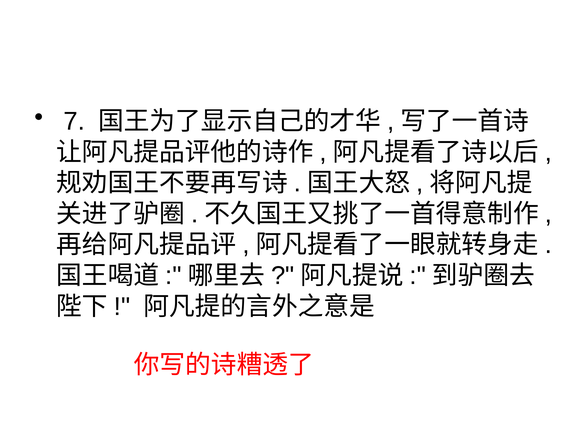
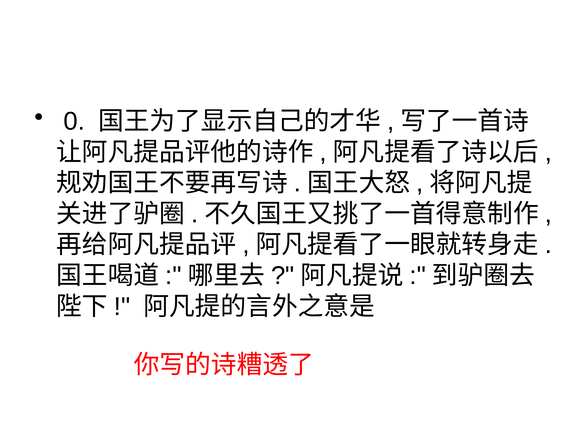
7: 7 -> 0
